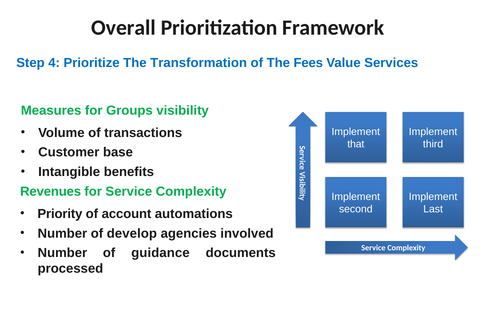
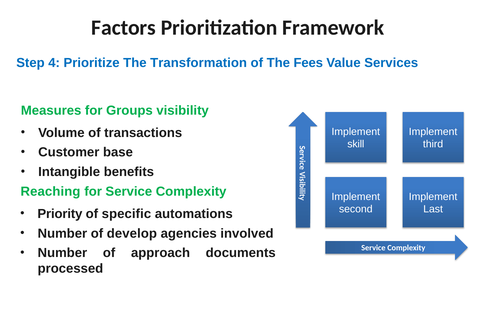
Overall: Overall -> Factors
that: that -> skill
Revenues: Revenues -> Reaching
account: account -> specific
guidance: guidance -> approach
